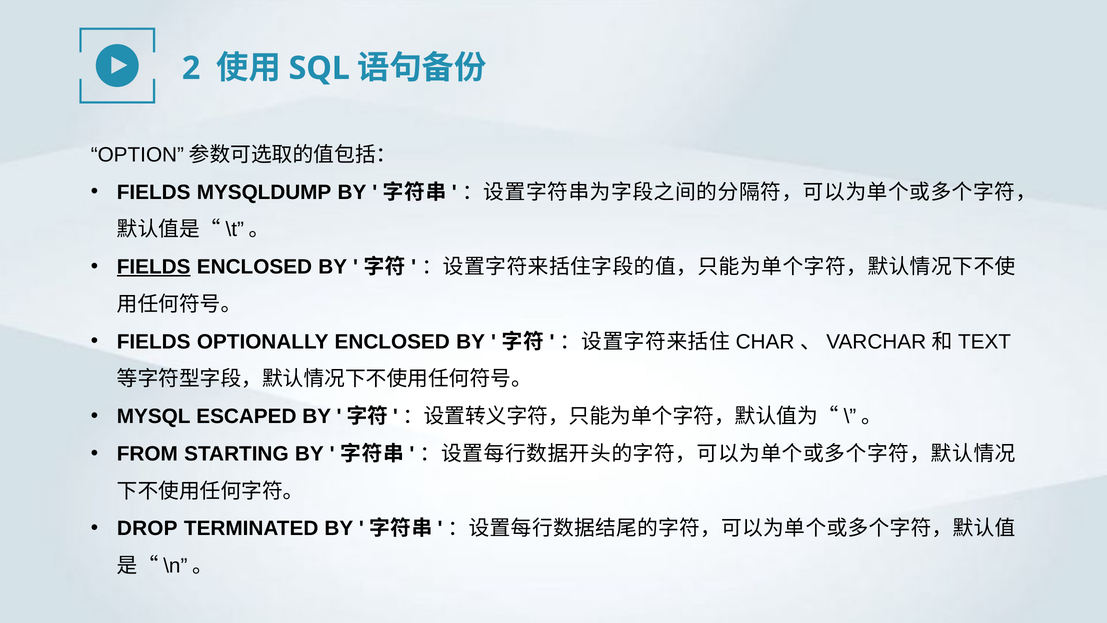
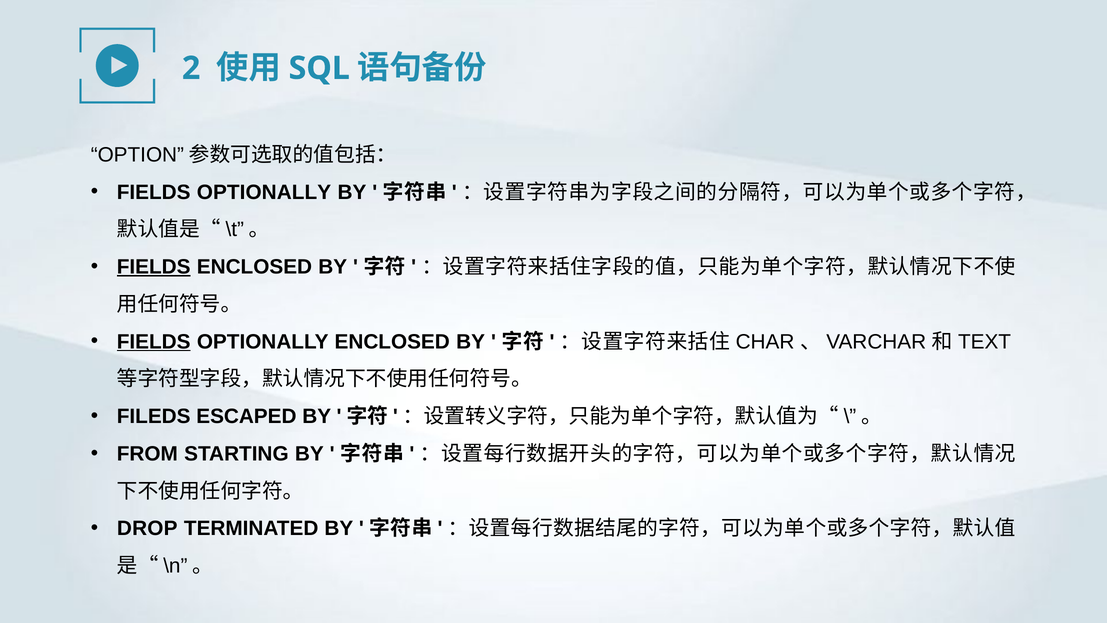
MYSQLDUMP at (264, 192): MYSQLDUMP -> OPTIONALLY
FIELDS at (154, 341) underline: none -> present
MYSQL: MYSQL -> FILEDS
